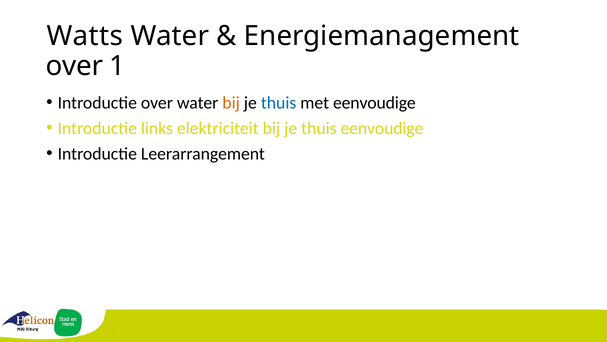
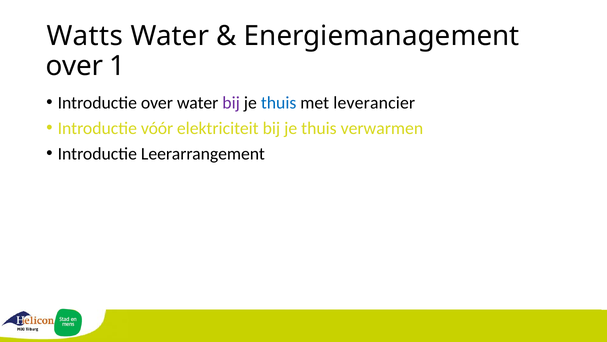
bij at (231, 103) colour: orange -> purple
met eenvoudige: eenvoudige -> leverancier
links: links -> vóór
thuis eenvoudige: eenvoudige -> verwarmen
